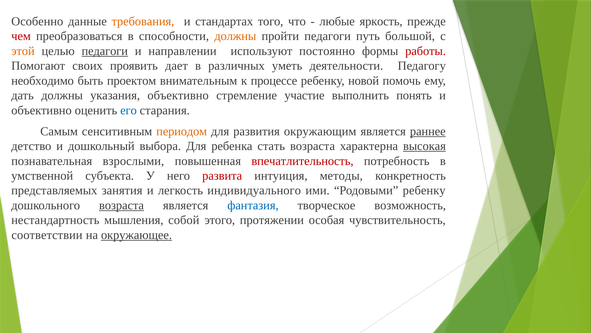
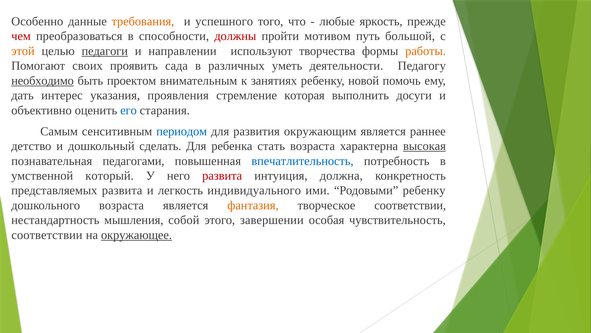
стандартах: стандартах -> успешного
должны at (235, 36) colour: orange -> red
пройти педагоги: педагоги -> мотивом
постоянно: постоянно -> творчества
работы colour: red -> orange
дает: дает -> сада
необходимо underline: none -> present
процессе: процессе -> занятиях
дать должны: должны -> интерес
указания объективно: объективно -> проявления
участие: участие -> которая
понять: понять -> досуги
периодом colour: orange -> blue
раннее underline: present -> none
выбора: выбора -> сделать
взрослыми: взрослыми -> педагогами
впечатлительность colour: red -> blue
субъекта: субъекта -> который
методы: методы -> должна
представляемых занятия: занятия -> развита
возраста at (121, 205) underline: present -> none
фантазия colour: blue -> orange
творческое возможность: возможность -> соответствии
протяжении: протяжении -> завершении
